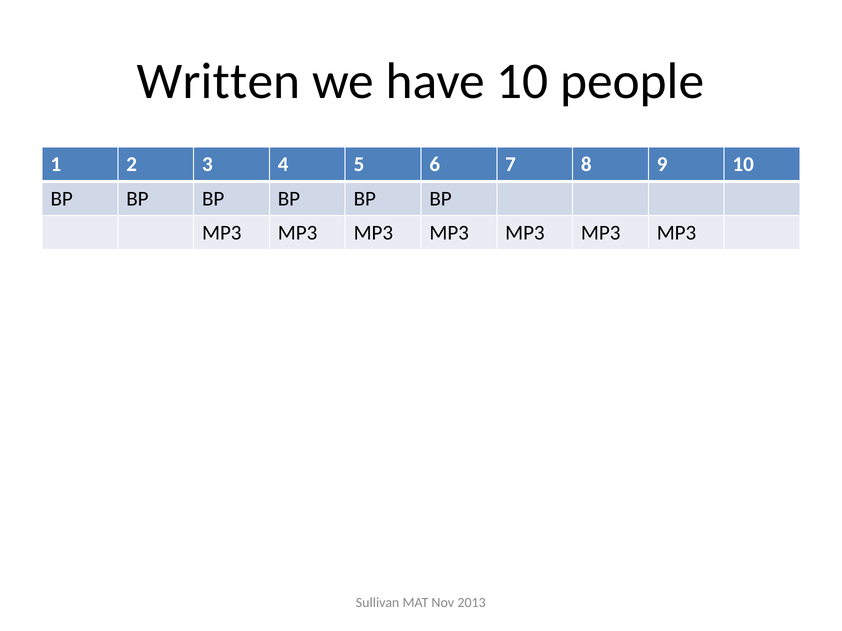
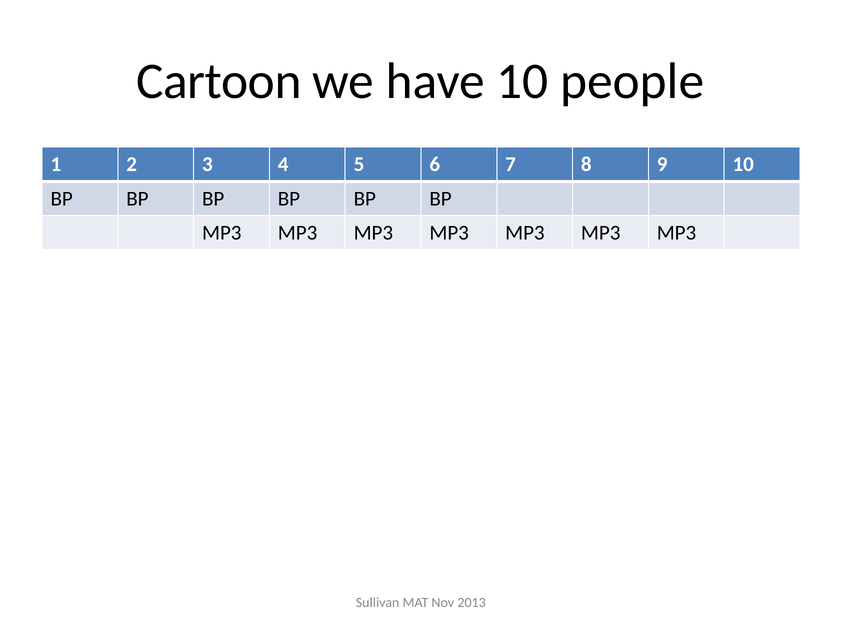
Written: Written -> Cartoon
